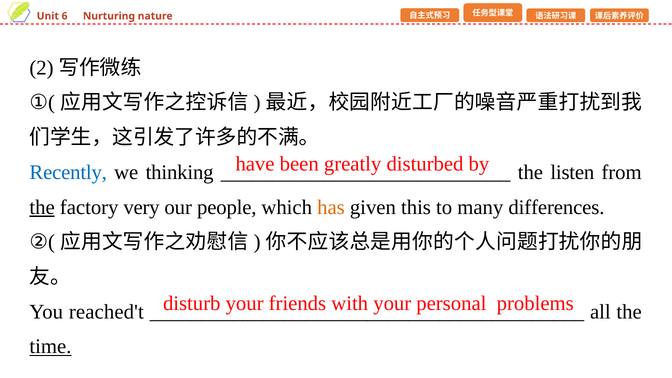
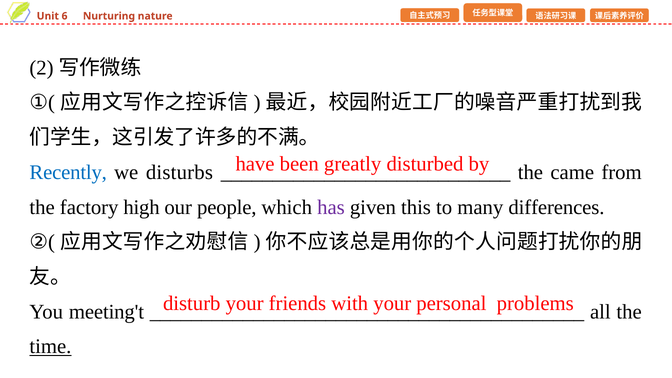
thinking: thinking -> disturbs
listen: listen -> came
the at (42, 207) underline: present -> none
very: very -> high
has colour: orange -> purple
reached't: reached't -> meeting't
